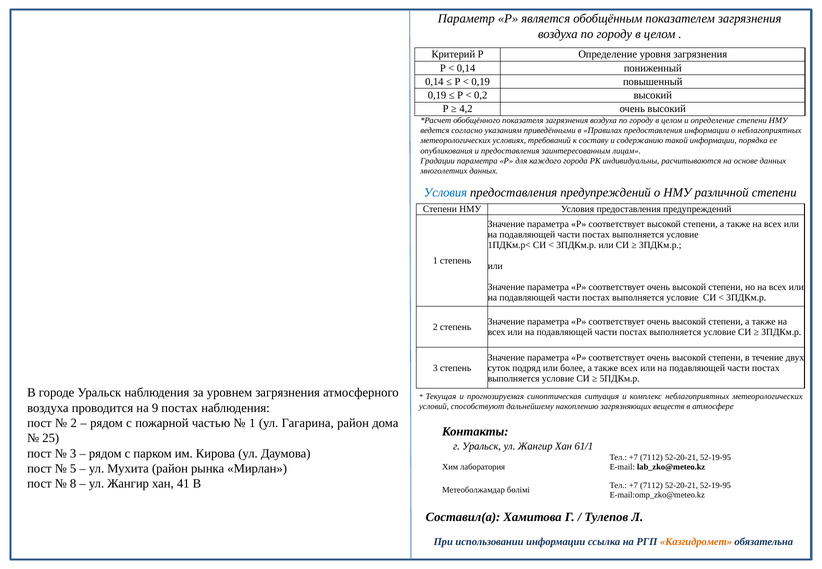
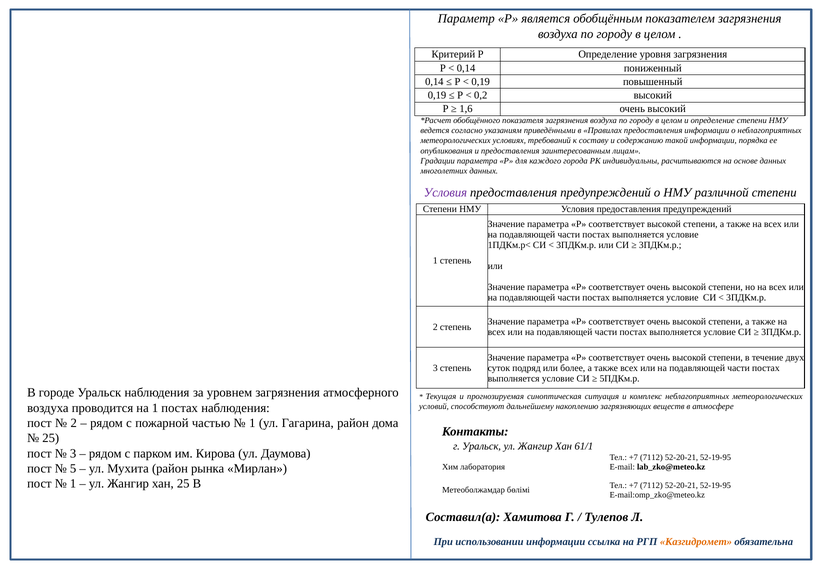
4,2: 4,2 -> 1,6
Условия at (445, 192) colour: blue -> purple
на 9: 9 -> 1
8 at (73, 484): 8 -> 1
хан 41: 41 -> 25
